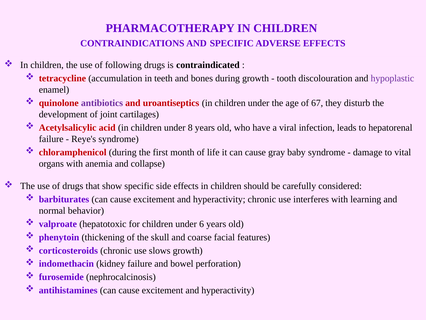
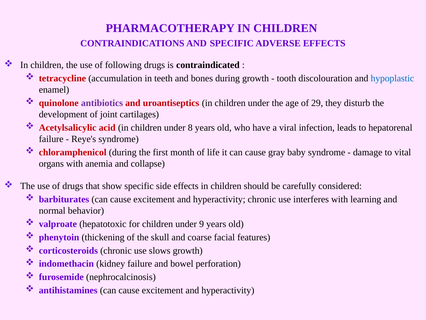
hypoplastic colour: purple -> blue
67: 67 -> 29
6: 6 -> 9
